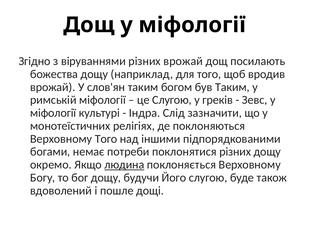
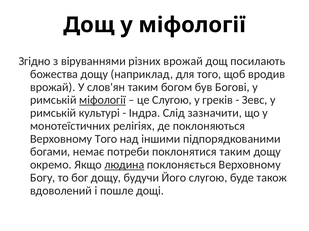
був Таким: Таким -> Богові
міфології at (103, 100) underline: none -> present
міфології at (53, 113): міфології -> римській
поклонятися різних: різних -> таким
